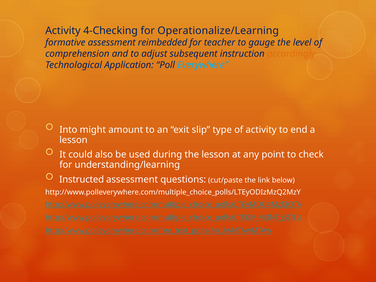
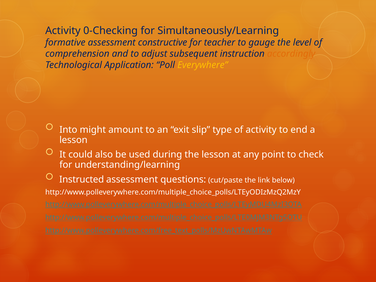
4-Checking: 4-Checking -> 0-Checking
Operationalize/Learning: Operationalize/Learning -> Simultaneously/Learning
reimbedded: reimbedded -> constructive
Everywhere colour: light blue -> yellow
